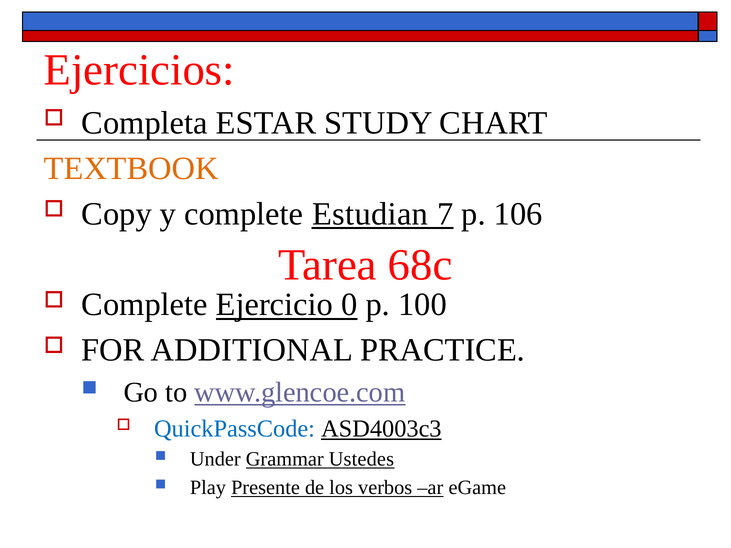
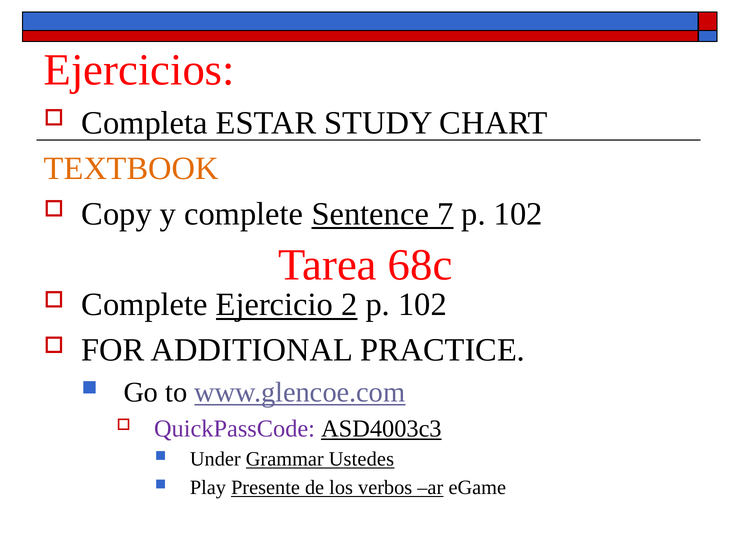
Estudian: Estudian -> Sentence
7 p 106: 106 -> 102
0: 0 -> 2
100 at (423, 305): 100 -> 102
QuickPassCode colour: blue -> purple
